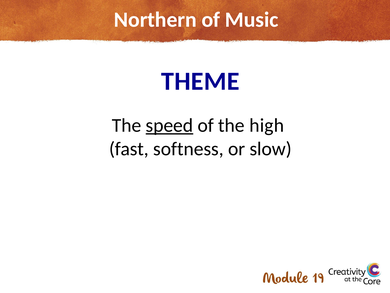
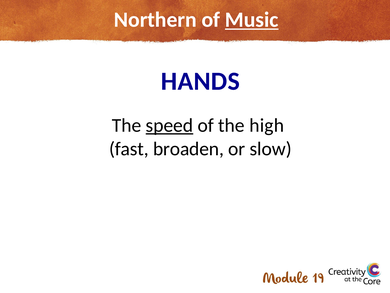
Music underline: none -> present
THEME: THEME -> HANDS
softness: softness -> broaden
